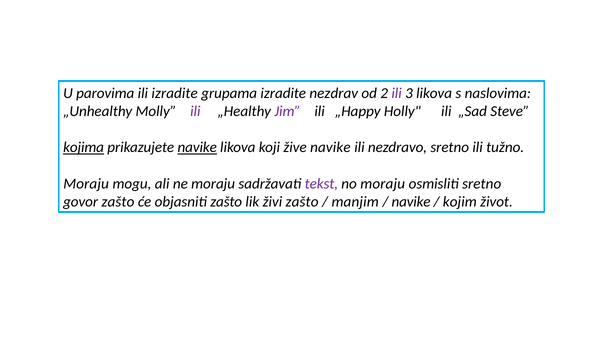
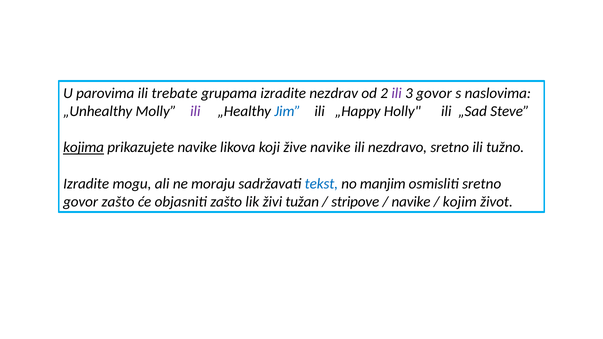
ili izradite: izradite -> trebate
3 likova: likova -> govor
Jim colour: purple -> blue
navike at (197, 148) underline: present -> none
Moraju at (86, 184): Moraju -> Izradite
tekst colour: purple -> blue
no moraju: moraju -> manjim
živi zašto: zašto -> tužan
manjim: manjim -> stripove
